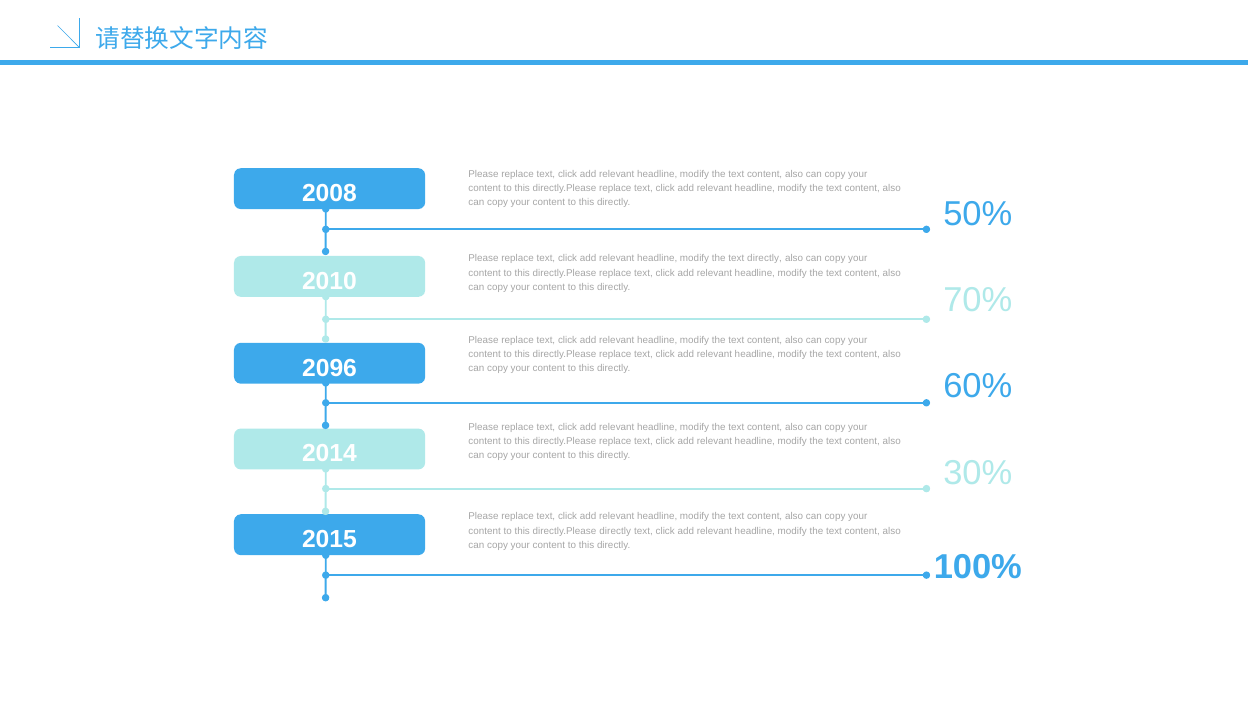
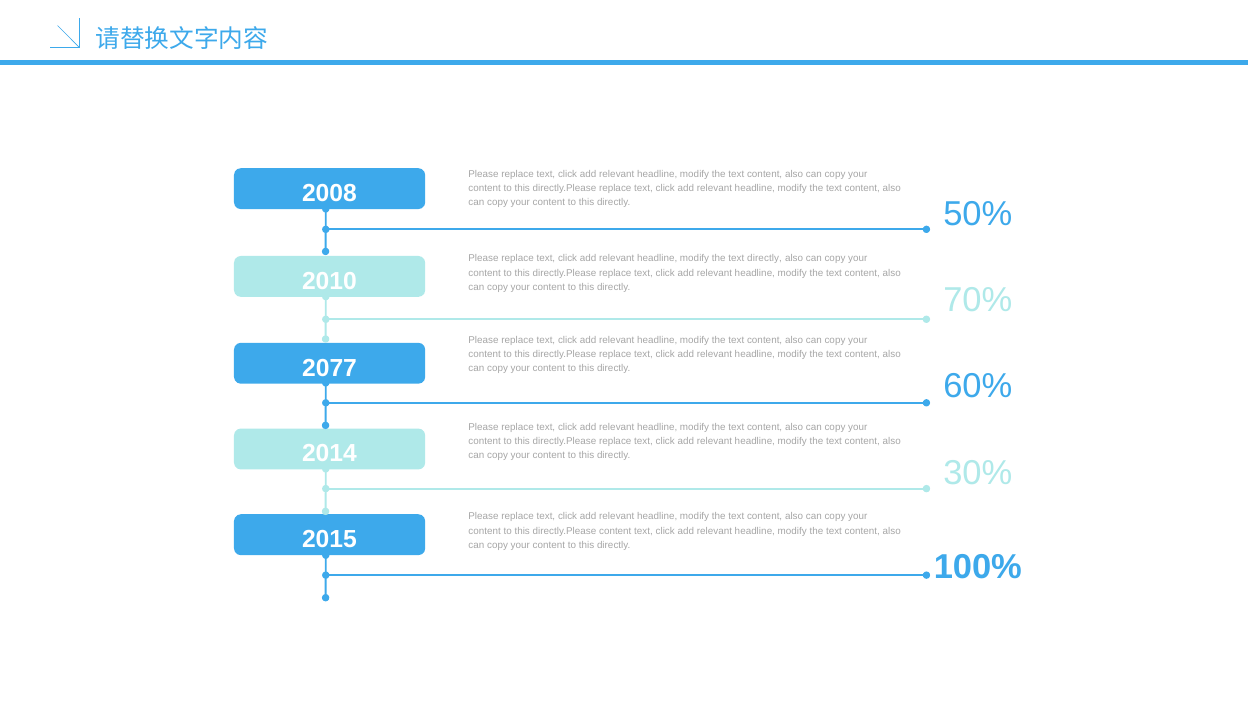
2096: 2096 -> 2077
directly.Please directly: directly -> content
